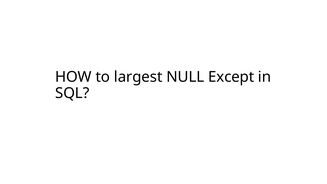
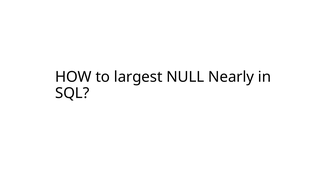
Except: Except -> Nearly
